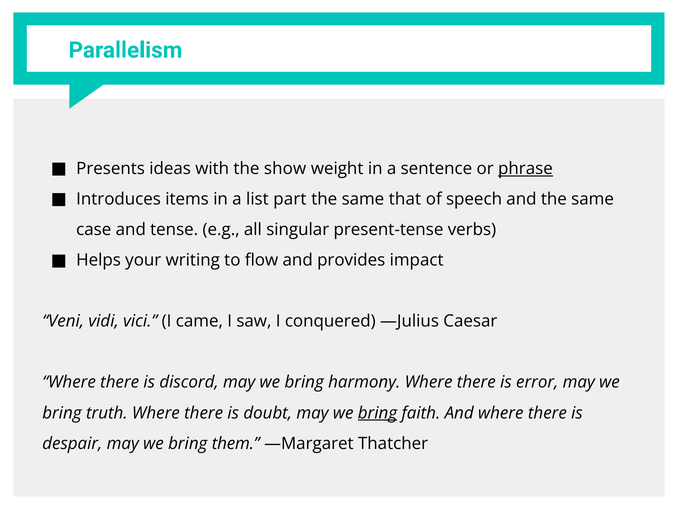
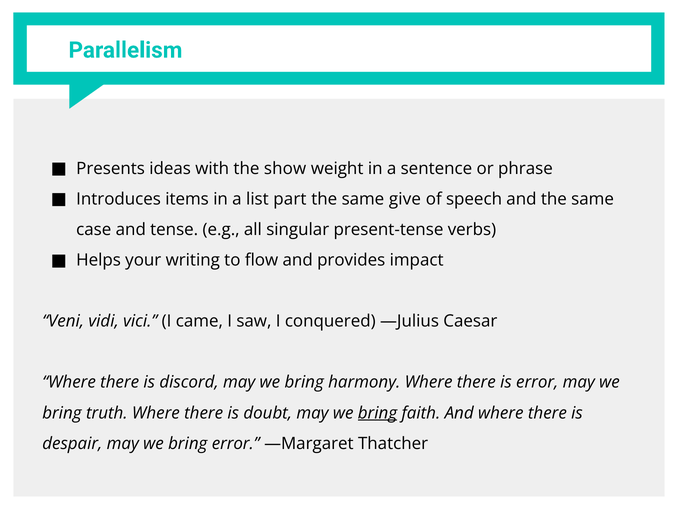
phrase underline: present -> none
that: that -> give
bring them: them -> error
